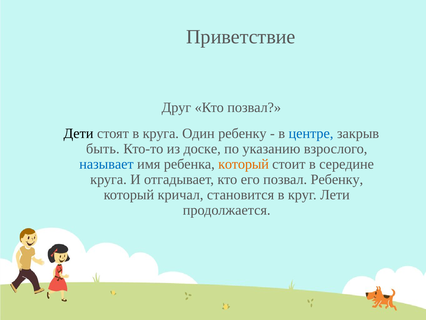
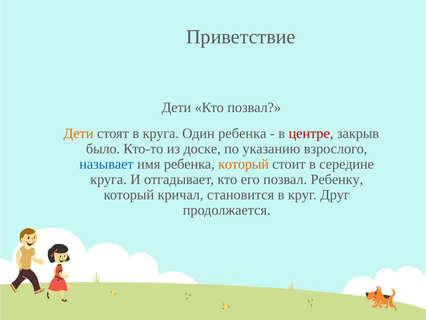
Друг at (176, 107): Друг -> Дети
Дети at (79, 133) colour: black -> orange
Один ребенку: ребенку -> ребенка
центре colour: blue -> red
быть: быть -> было
Лети: Лети -> Друг
